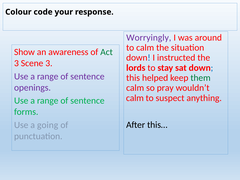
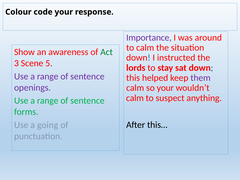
Worryingly: Worryingly -> Importance
Scene 3: 3 -> 5
them colour: green -> purple
so pray: pray -> your
